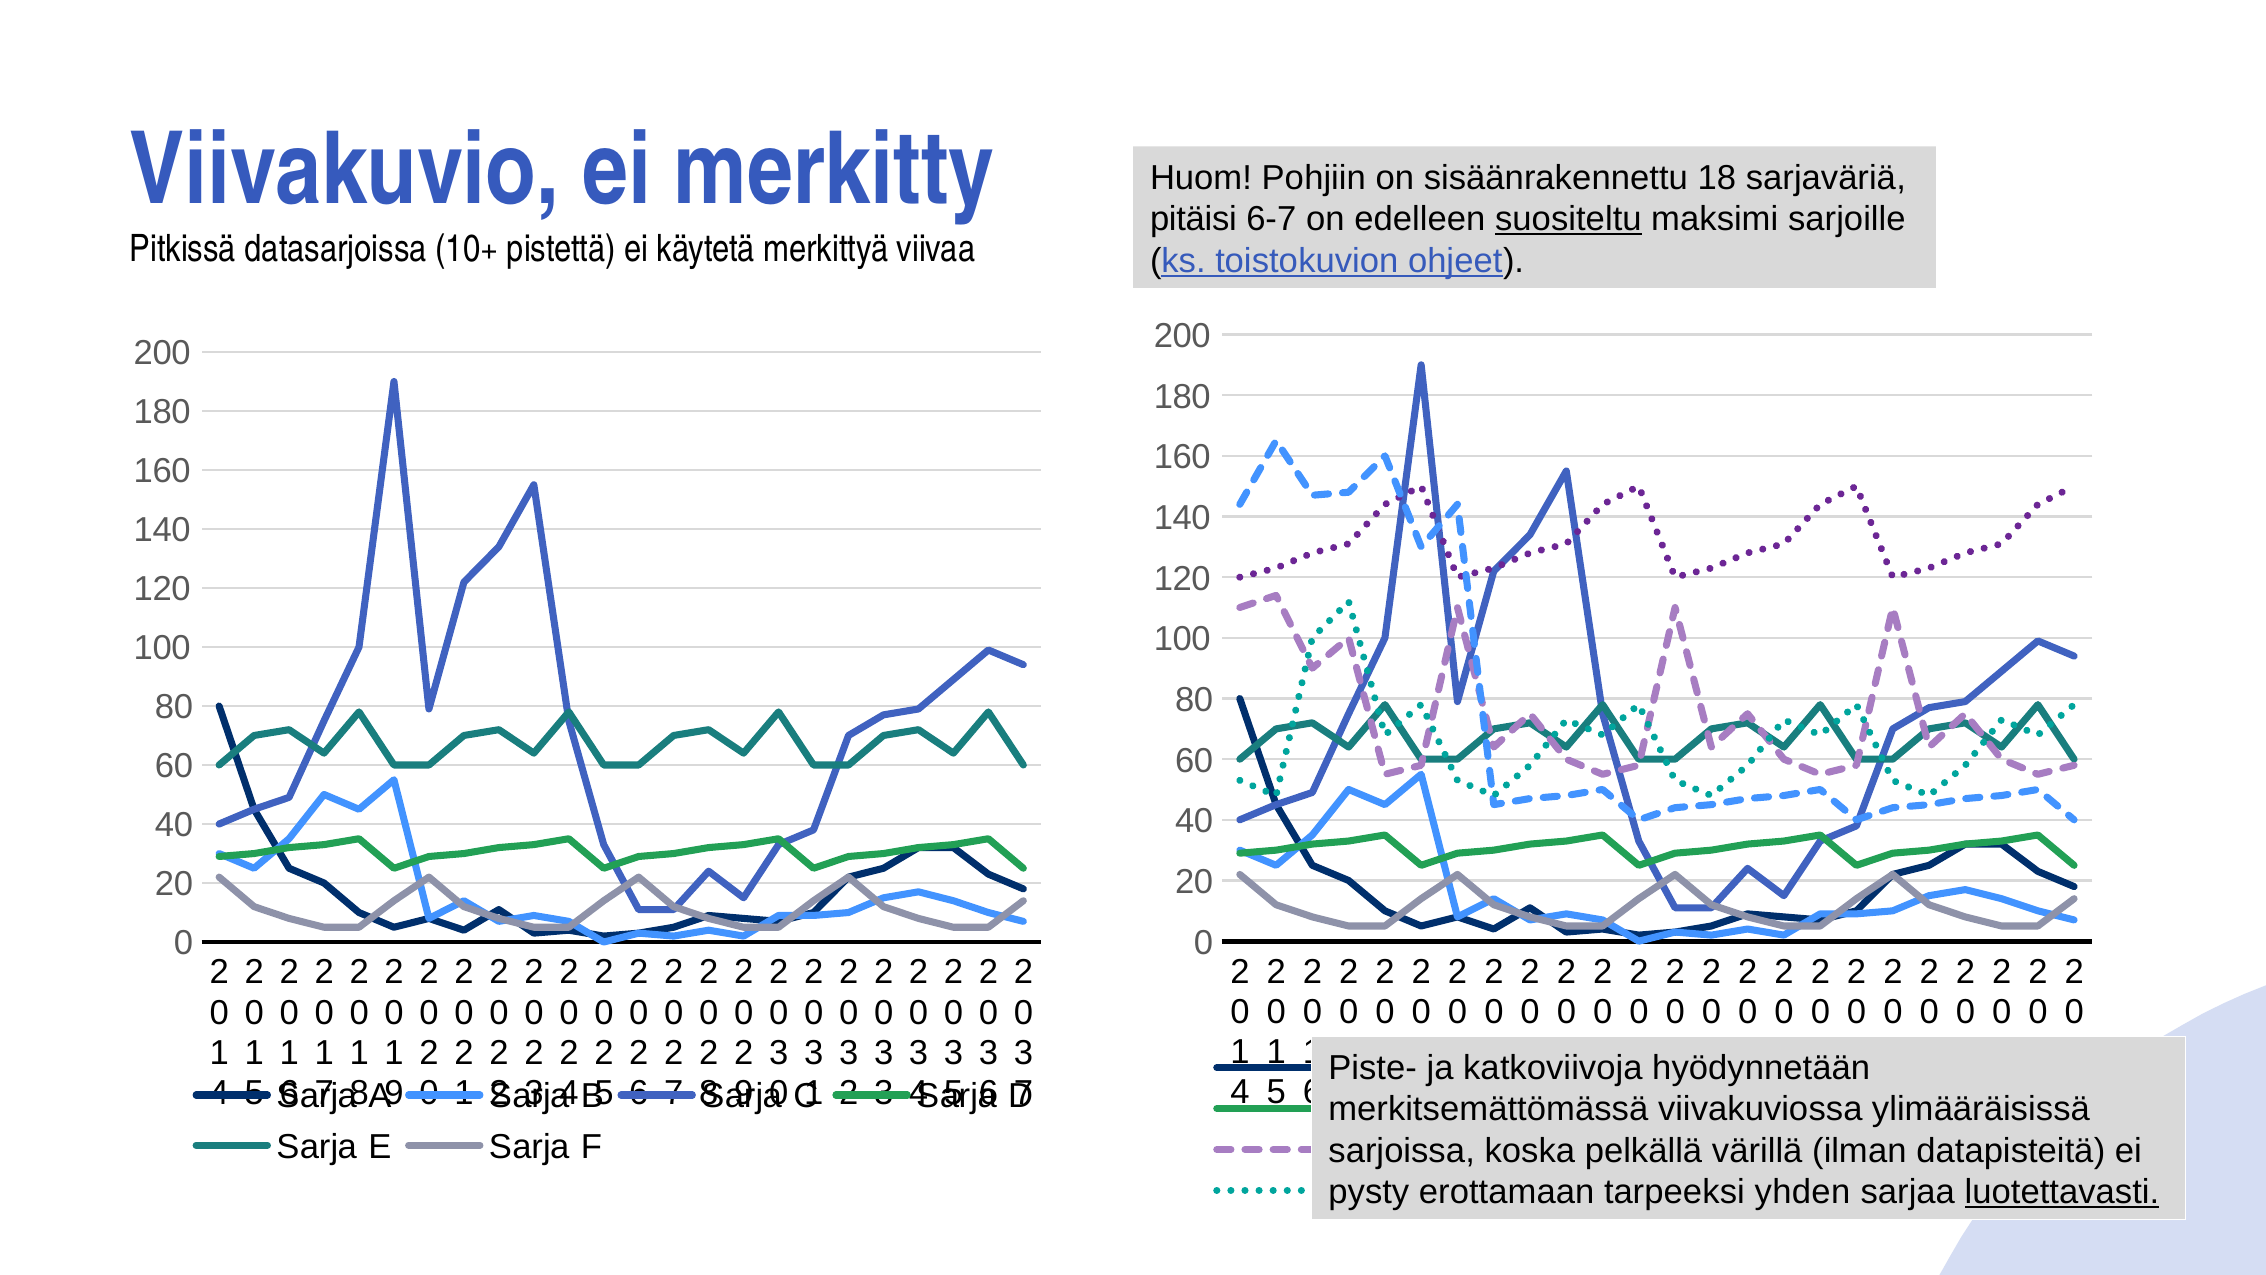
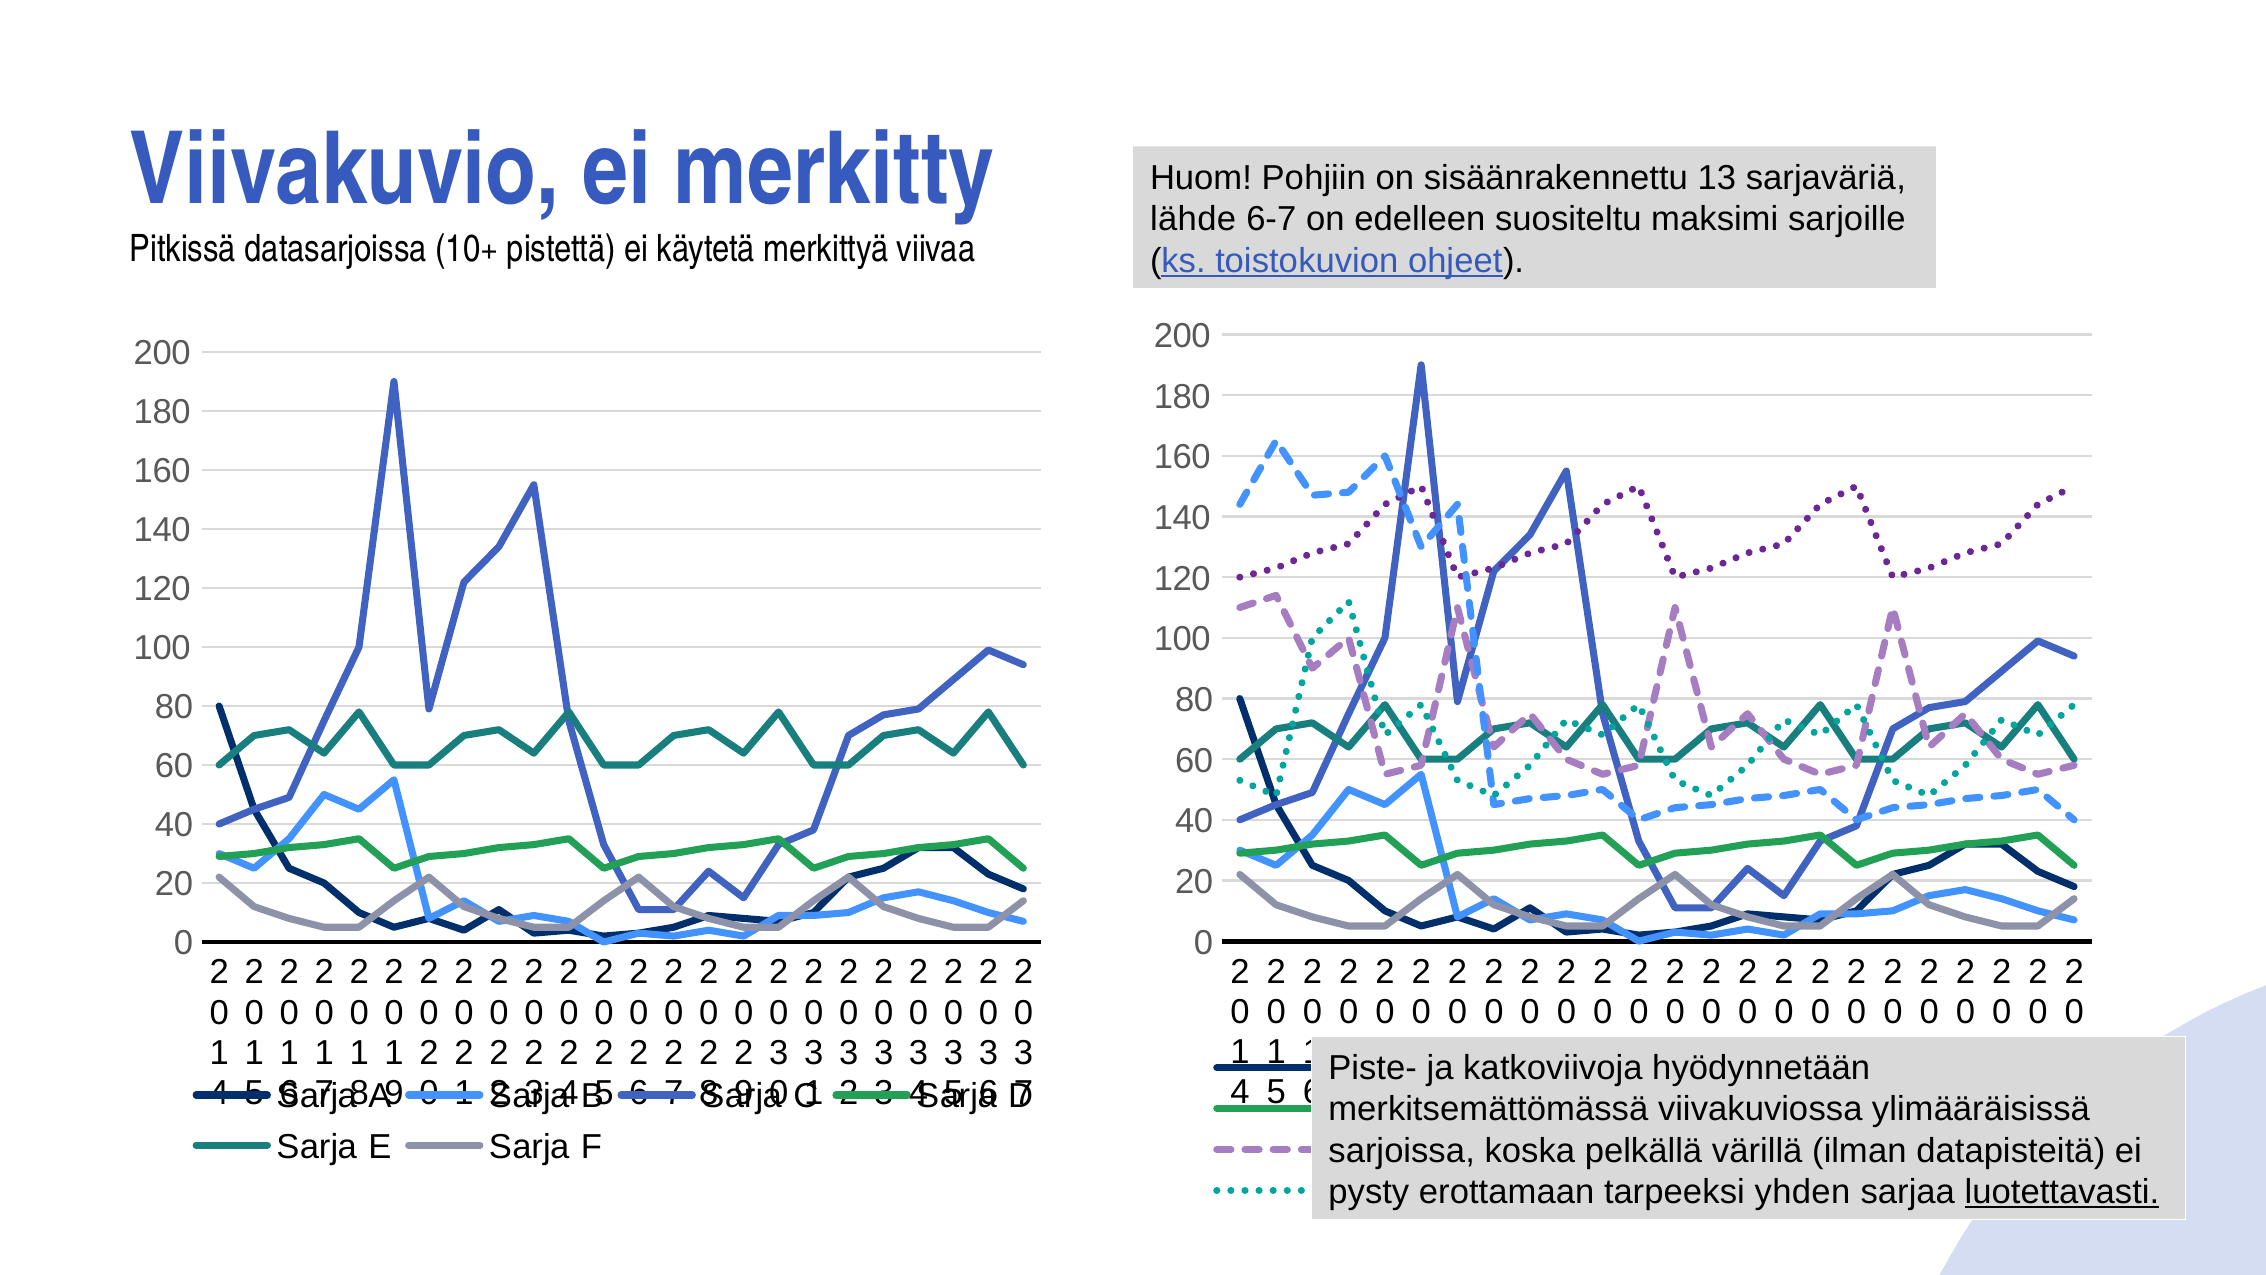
18: 18 -> 13
pitäisi: pitäisi -> lähde
suositeltu underline: present -> none
